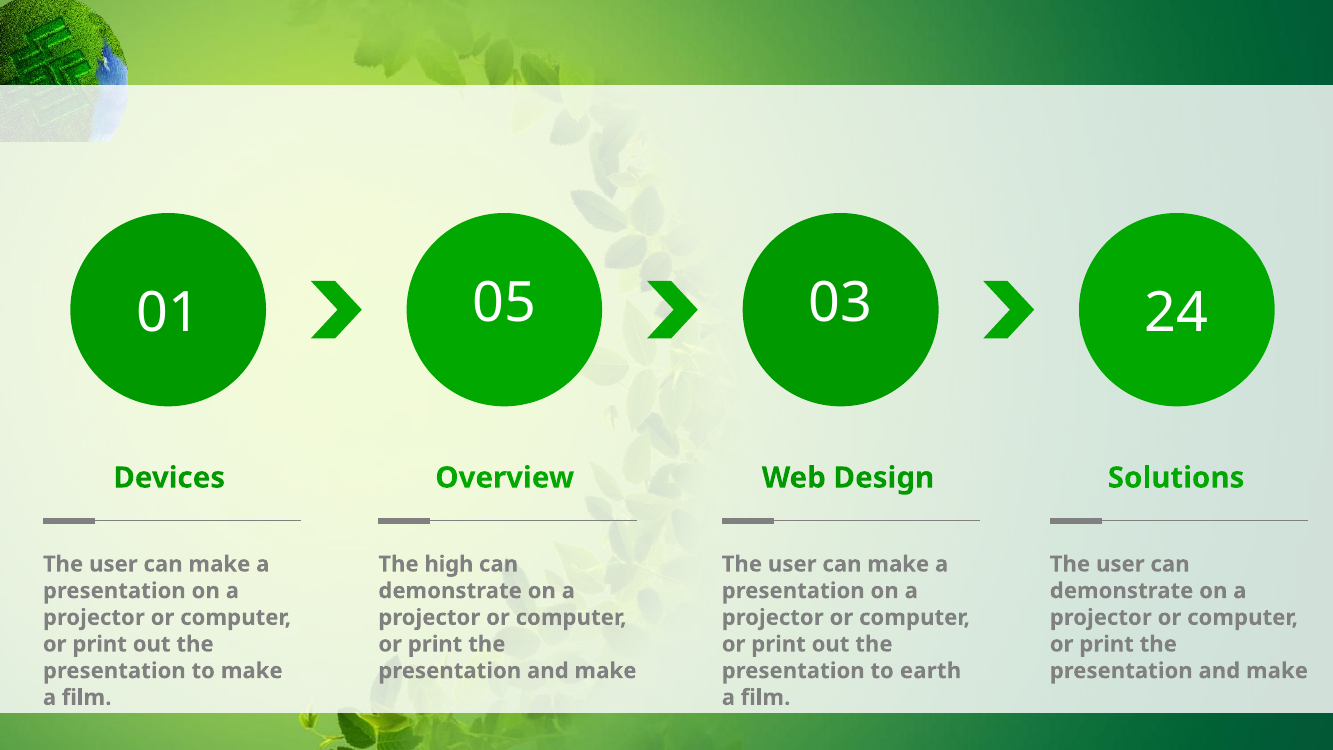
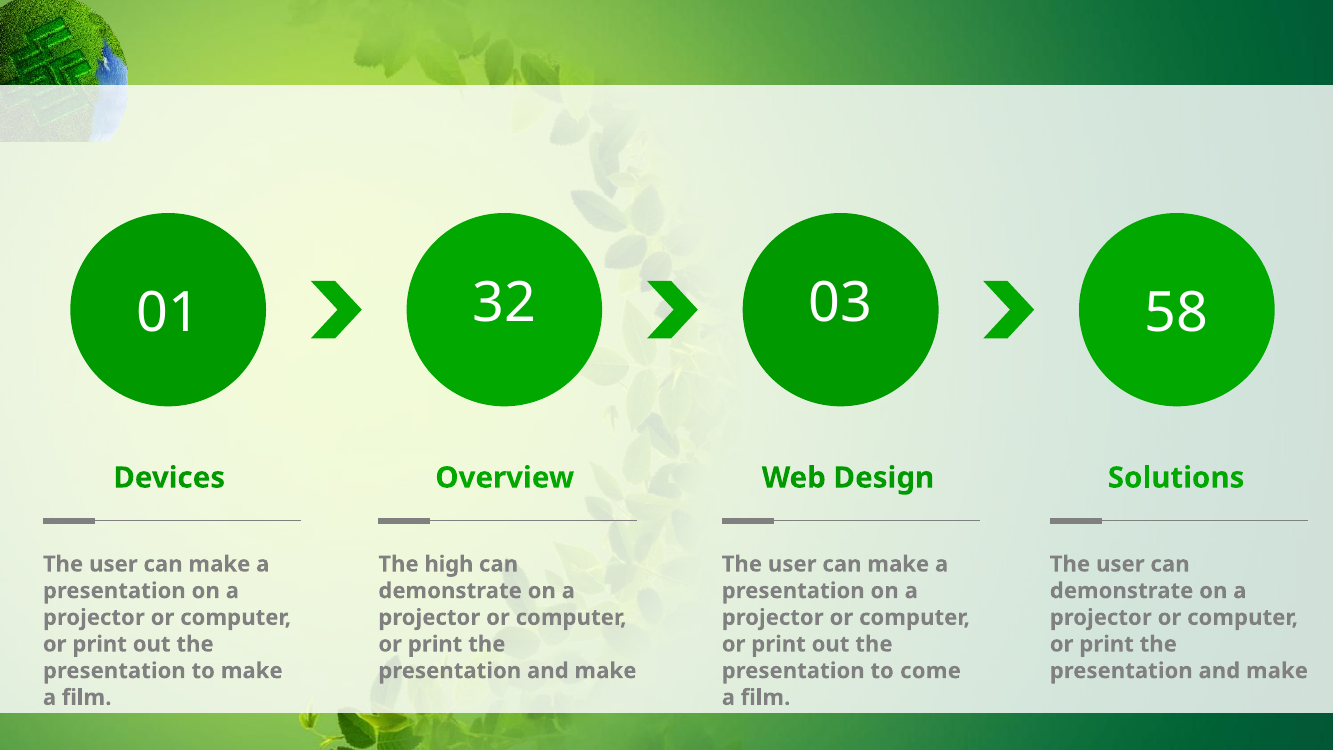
05: 05 -> 32
24: 24 -> 58
earth: earth -> come
